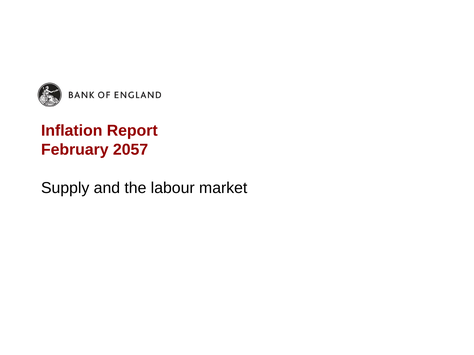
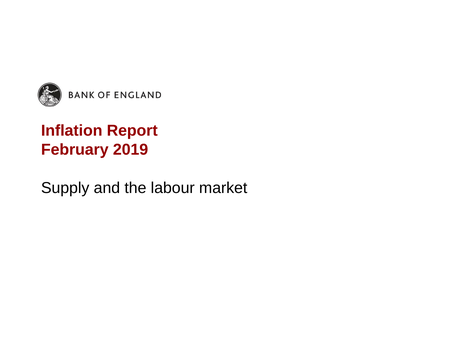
2057: 2057 -> 2019
